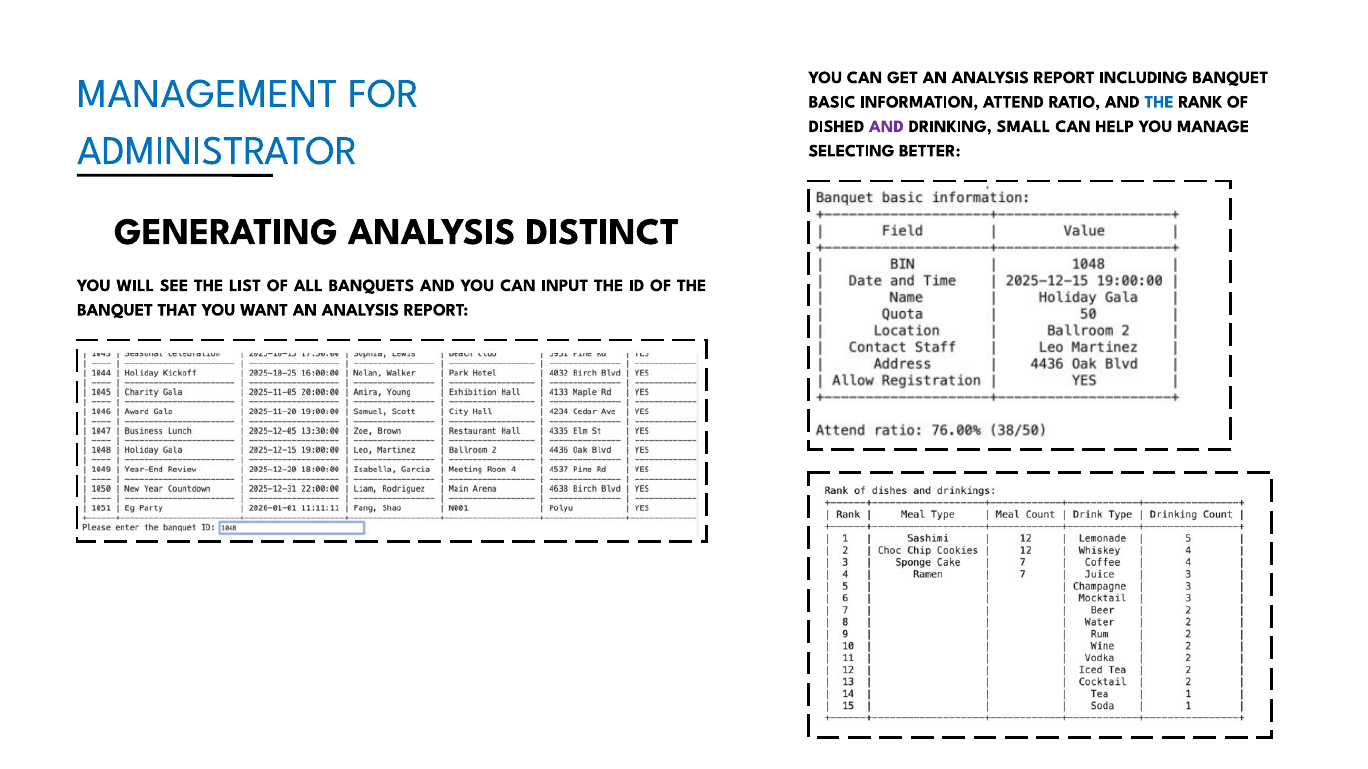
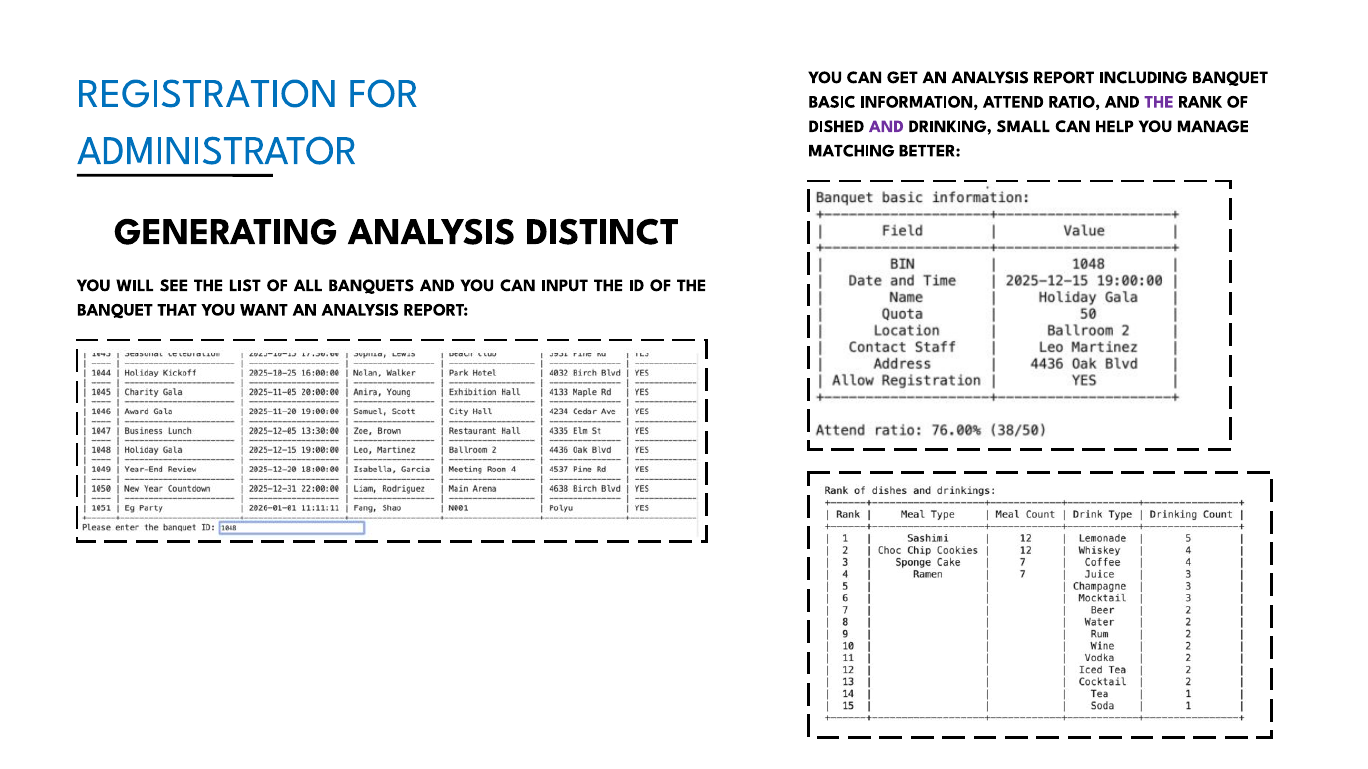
MANAGEMENT: MANAGEMENT -> REGISTRATION
THE at (1159, 102) colour: blue -> purple
SELECTING: SELECTING -> MATCHING
